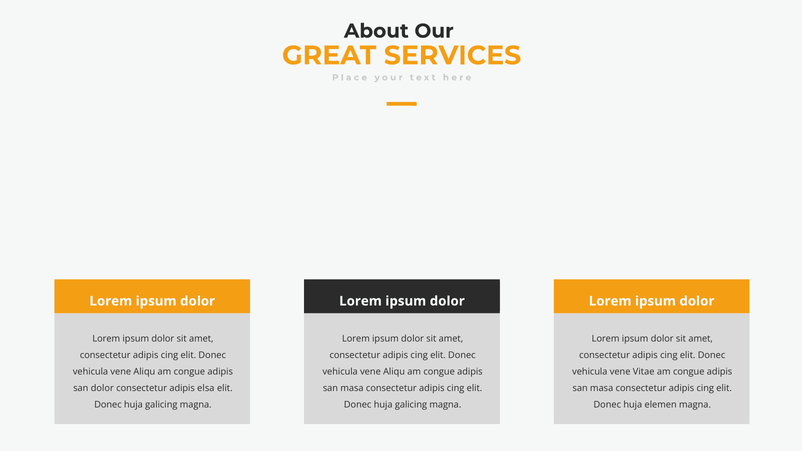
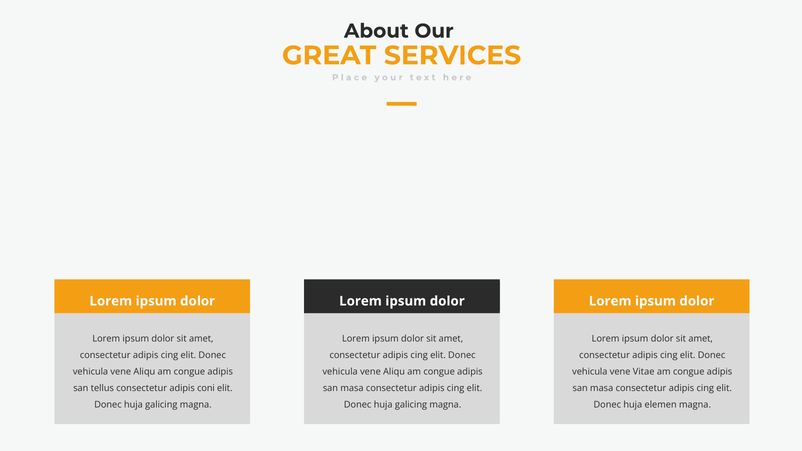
san dolor: dolor -> tellus
elsa: elsa -> coni
